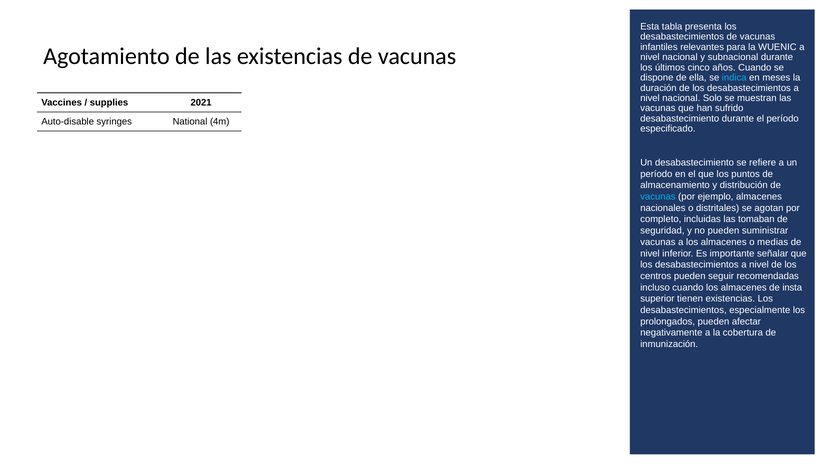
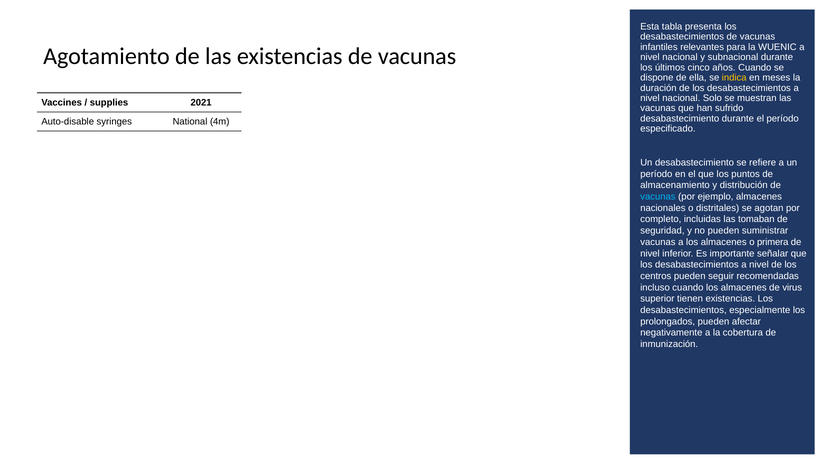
indica colour: light blue -> yellow
medias: medias -> primera
insta: insta -> virus
